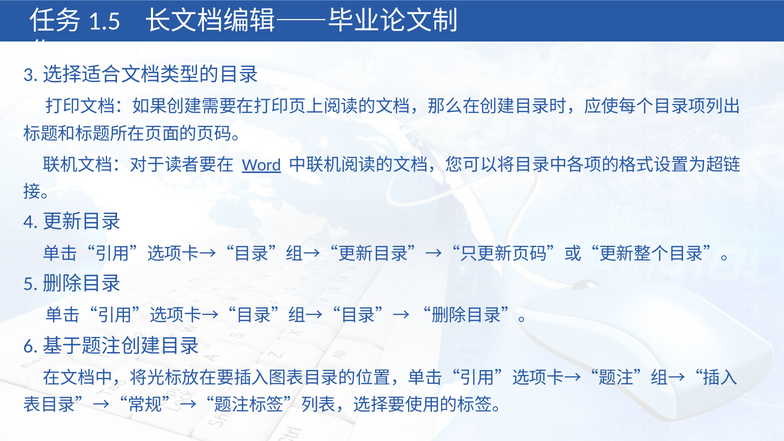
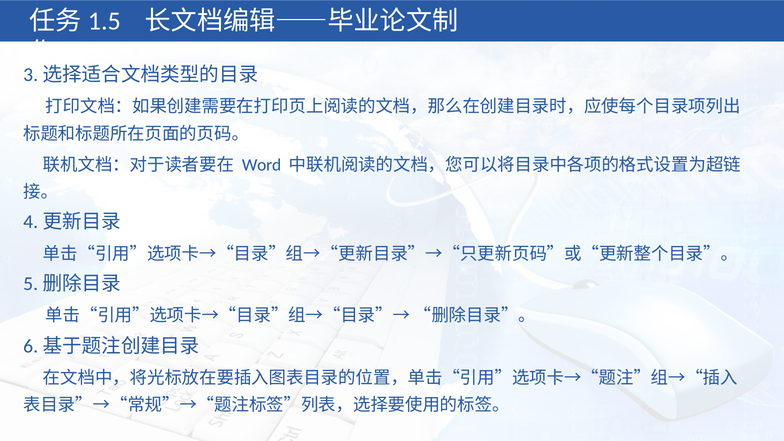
Word underline: present -> none
